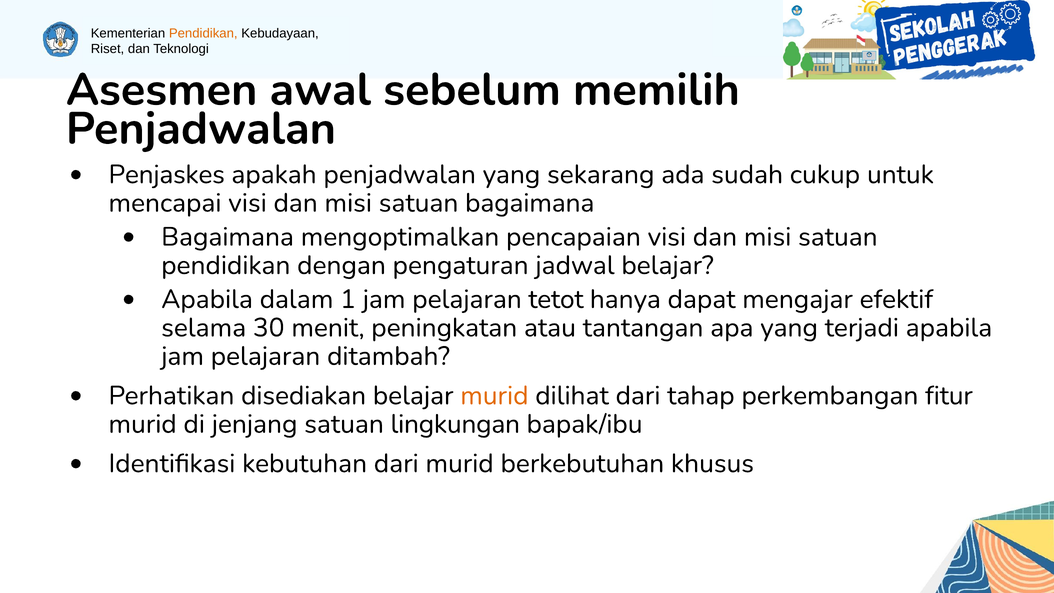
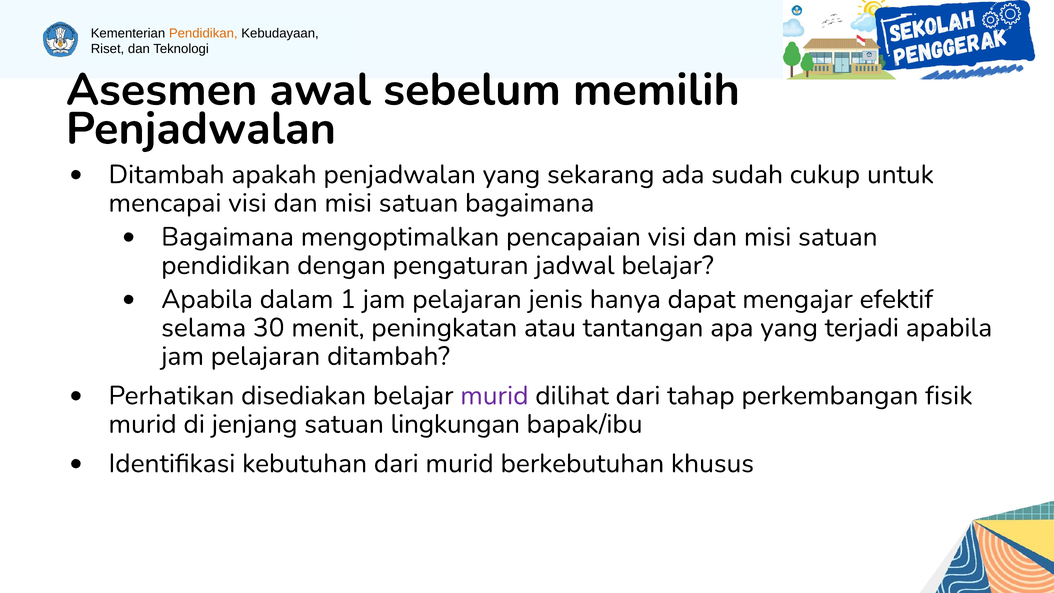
Penjaskes at (167, 174): Penjaskes -> Ditambah
tetot: tetot -> jenis
murid at (494, 395) colour: orange -> purple
fitur: fitur -> fisik
